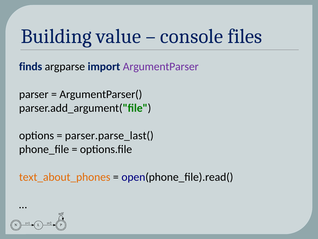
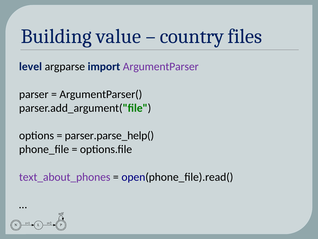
console: console -> country
finds: finds -> level
parser.parse_last(: parser.parse_last( -> parser.parse_help(
text_about_phones colour: orange -> purple
